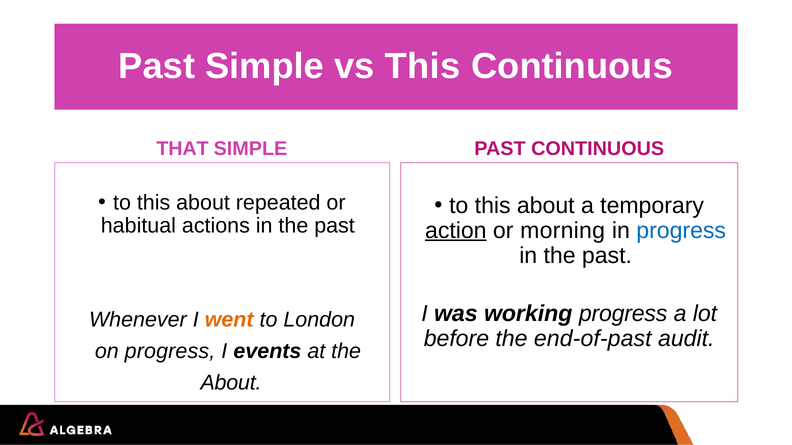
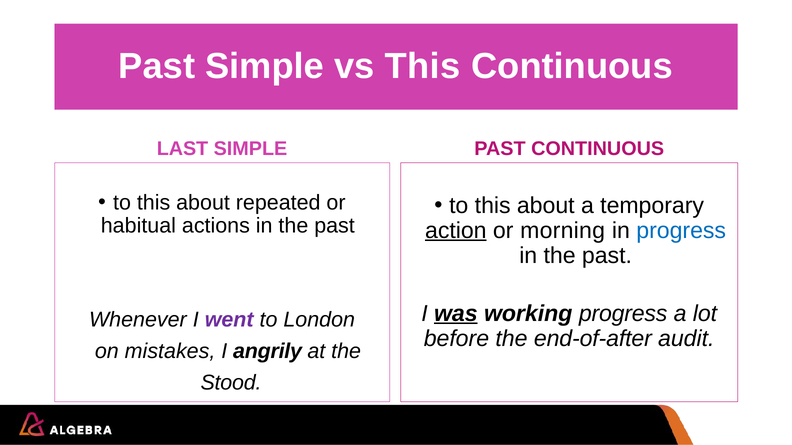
THAT: THAT -> LAST
was underline: none -> present
went colour: orange -> purple
end-of-past: end-of-past -> end-of-after
on progress: progress -> mistakes
events: events -> angrily
About at (231, 383): About -> Stood
